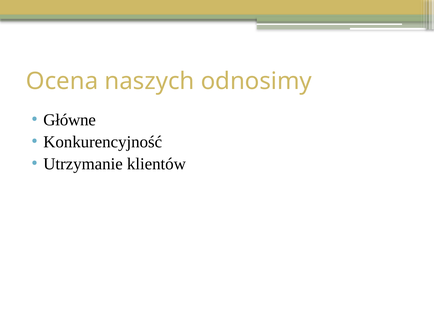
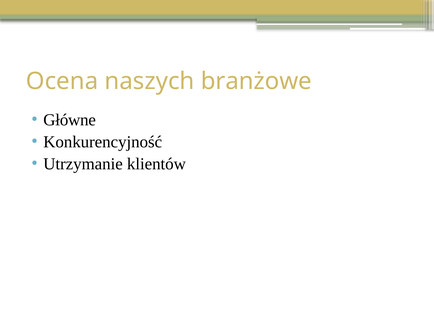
odnosimy: odnosimy -> branżowe
